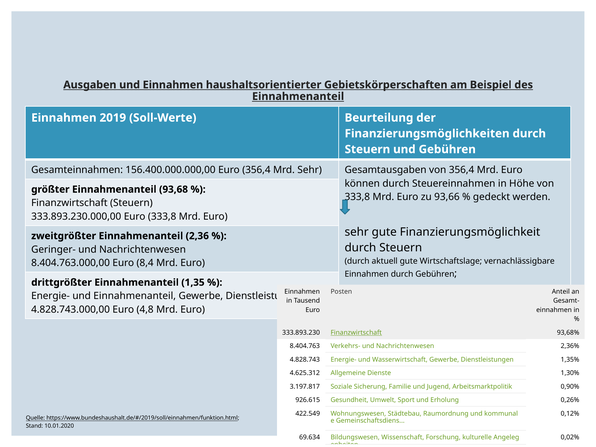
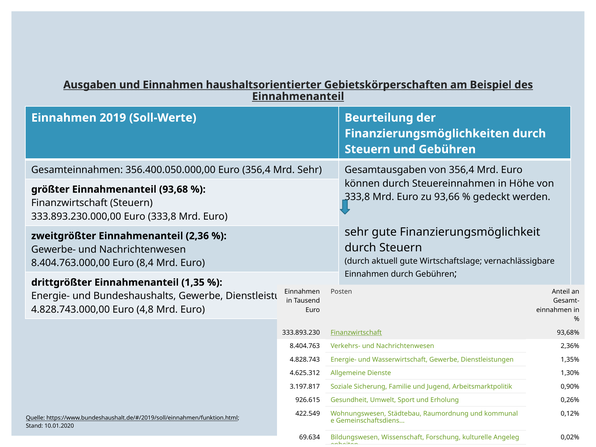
156.400.000.000,00: 156.400.000.000,00 -> 356.400.050.000,00
Geringer-: Geringer- -> Gewerbe-
und Einnahmenanteil: Einnahmenanteil -> Bundeshaushalts
